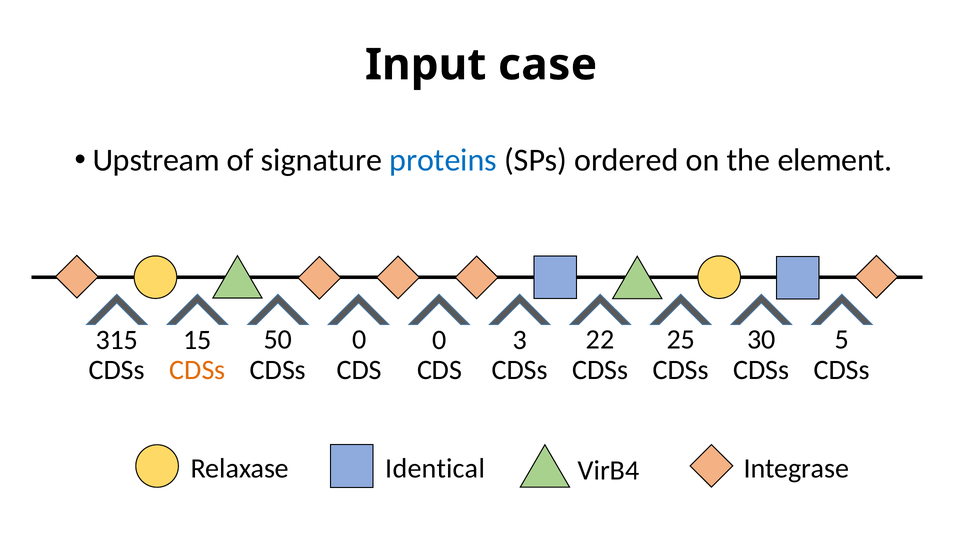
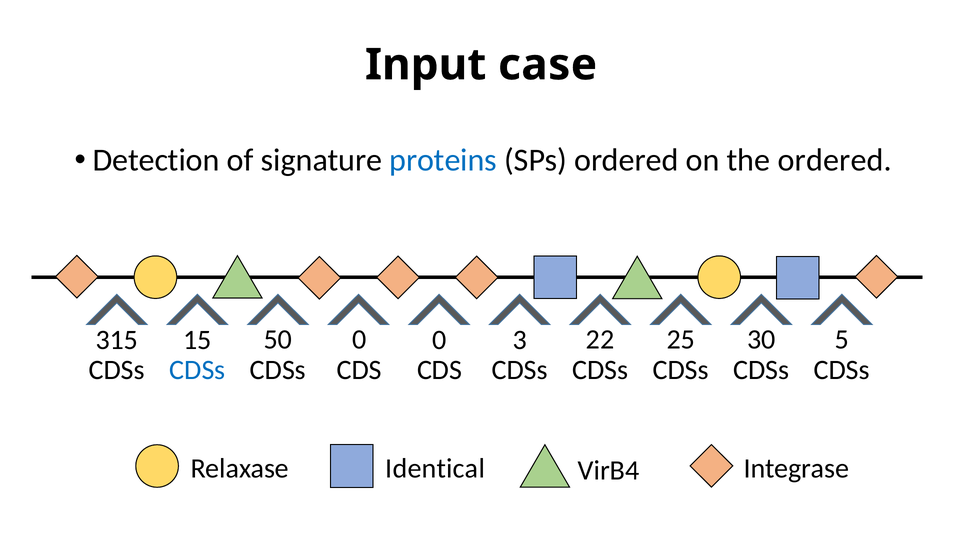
Upstream: Upstream -> Detection
the element: element -> ordered
CDSs at (197, 371) colour: orange -> blue
